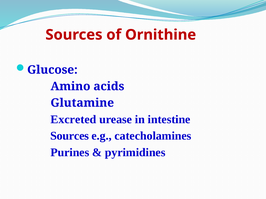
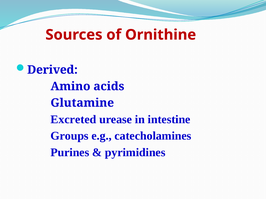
Glucose: Glucose -> Derived
Sources at (70, 136): Sources -> Groups
